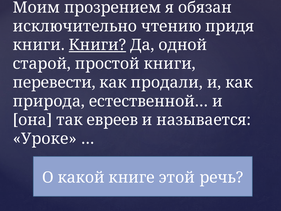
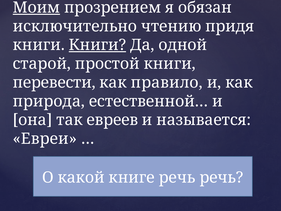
Моим underline: none -> present
продали: продали -> правило
Уроке: Уроке -> Евреи
книге этой: этой -> речь
